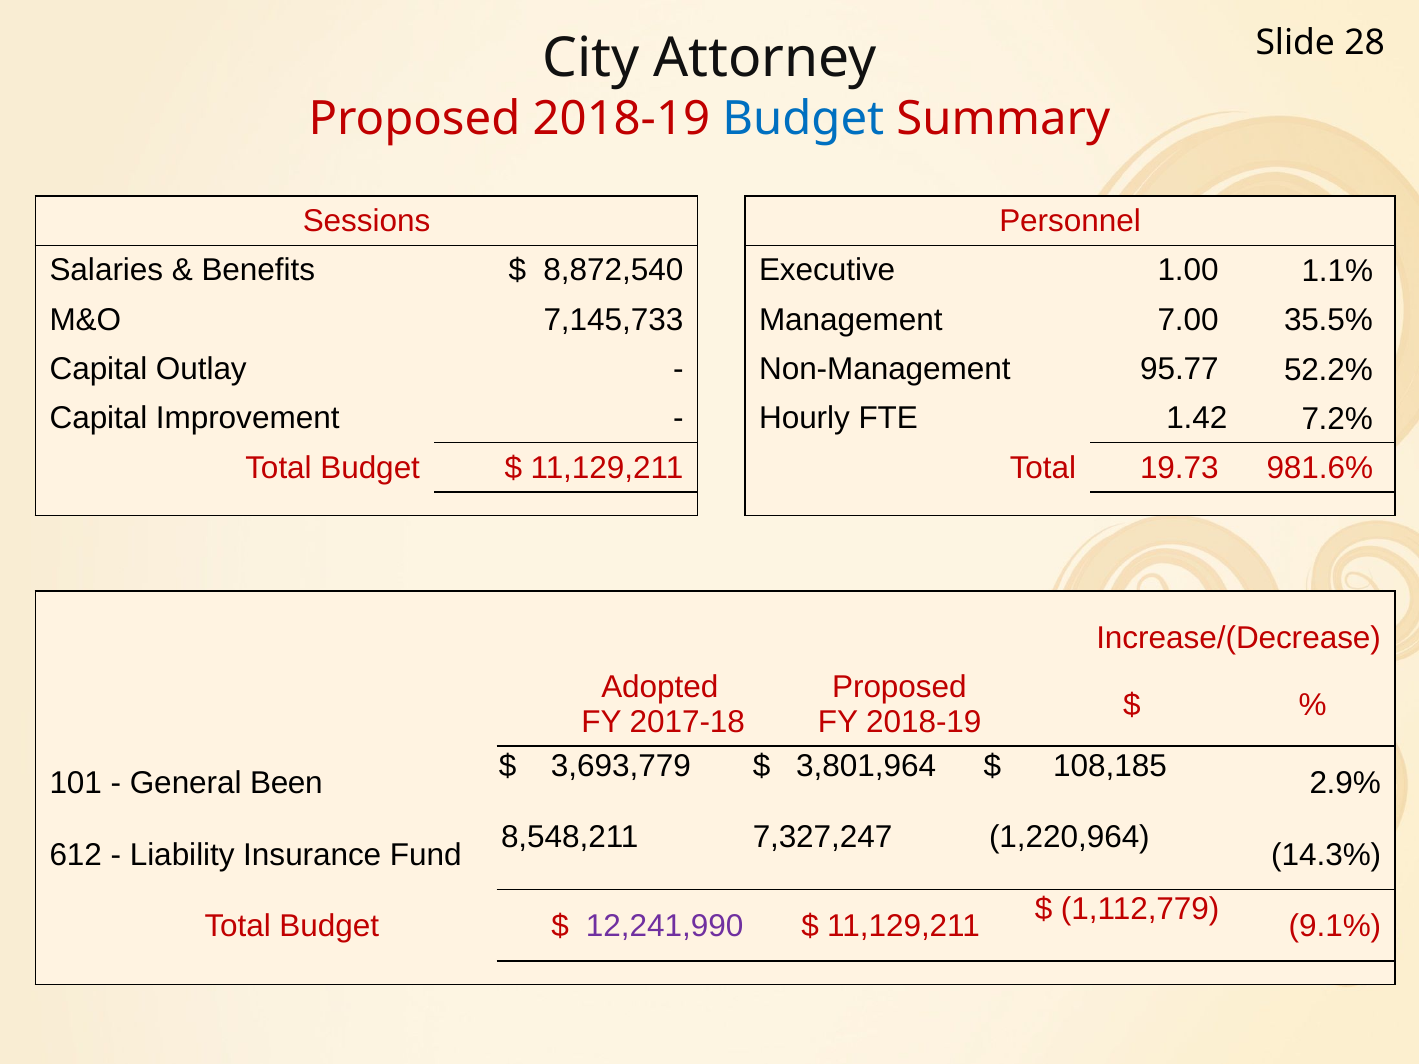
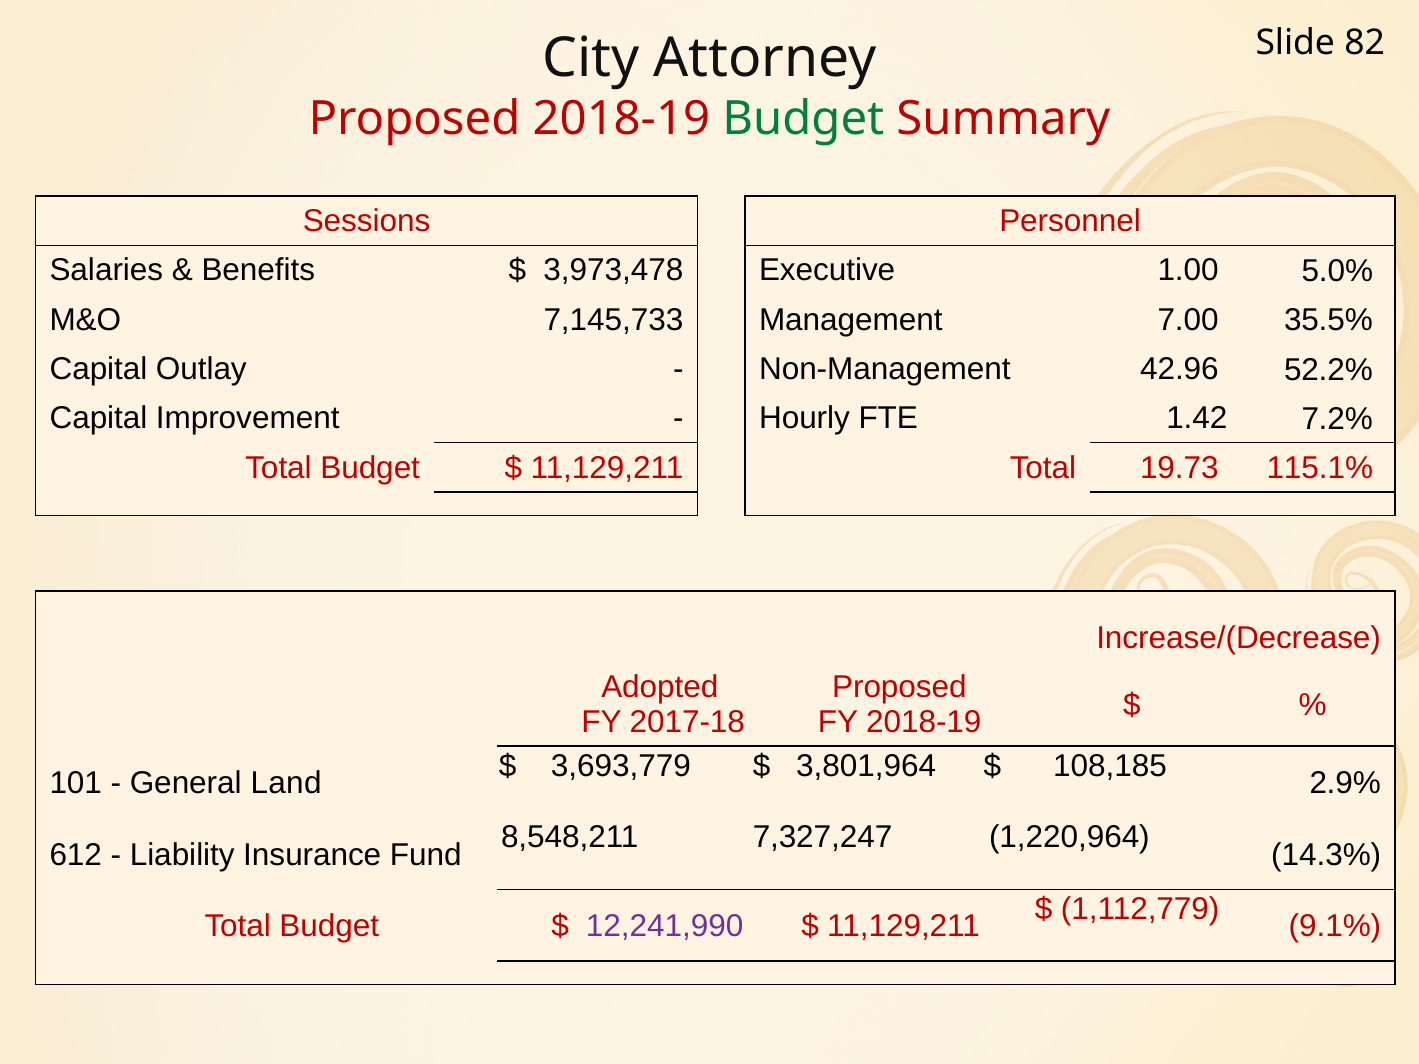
28: 28 -> 82
Budget at (803, 119) colour: blue -> green
8,872,540: 8,872,540 -> 3,973,478
1.1%: 1.1% -> 5.0%
95.77: 95.77 -> 42.96
981.6%: 981.6% -> 115.1%
Been: Been -> Land
